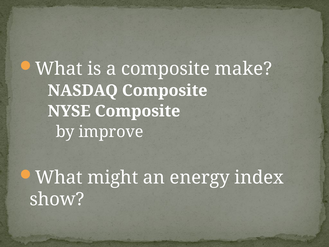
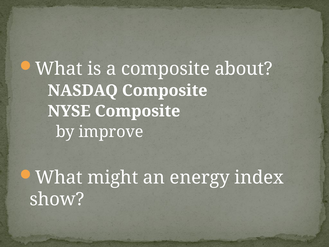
make: make -> about
